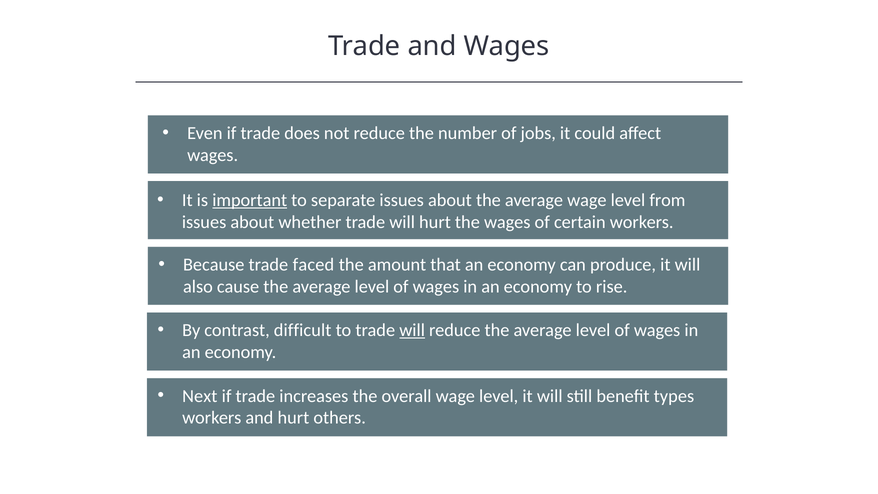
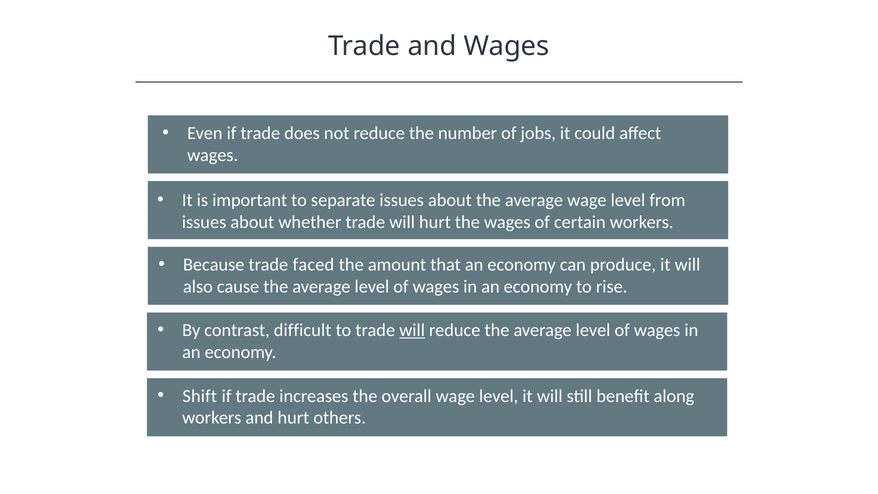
important underline: present -> none
Next: Next -> Shift
types: types -> along
